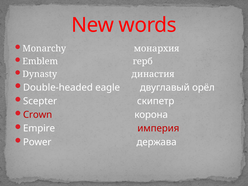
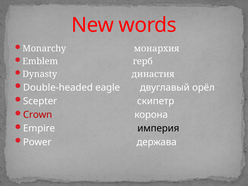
империя colour: red -> black
